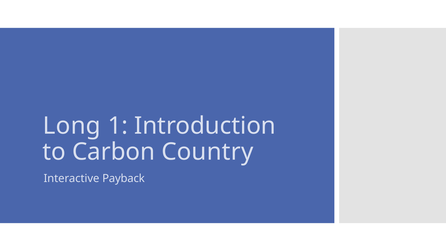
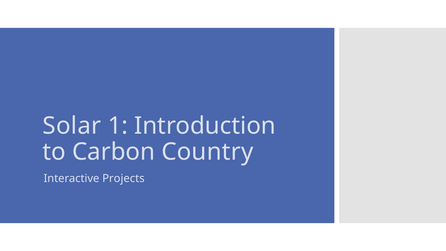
Long: Long -> Solar
Payback: Payback -> Projects
